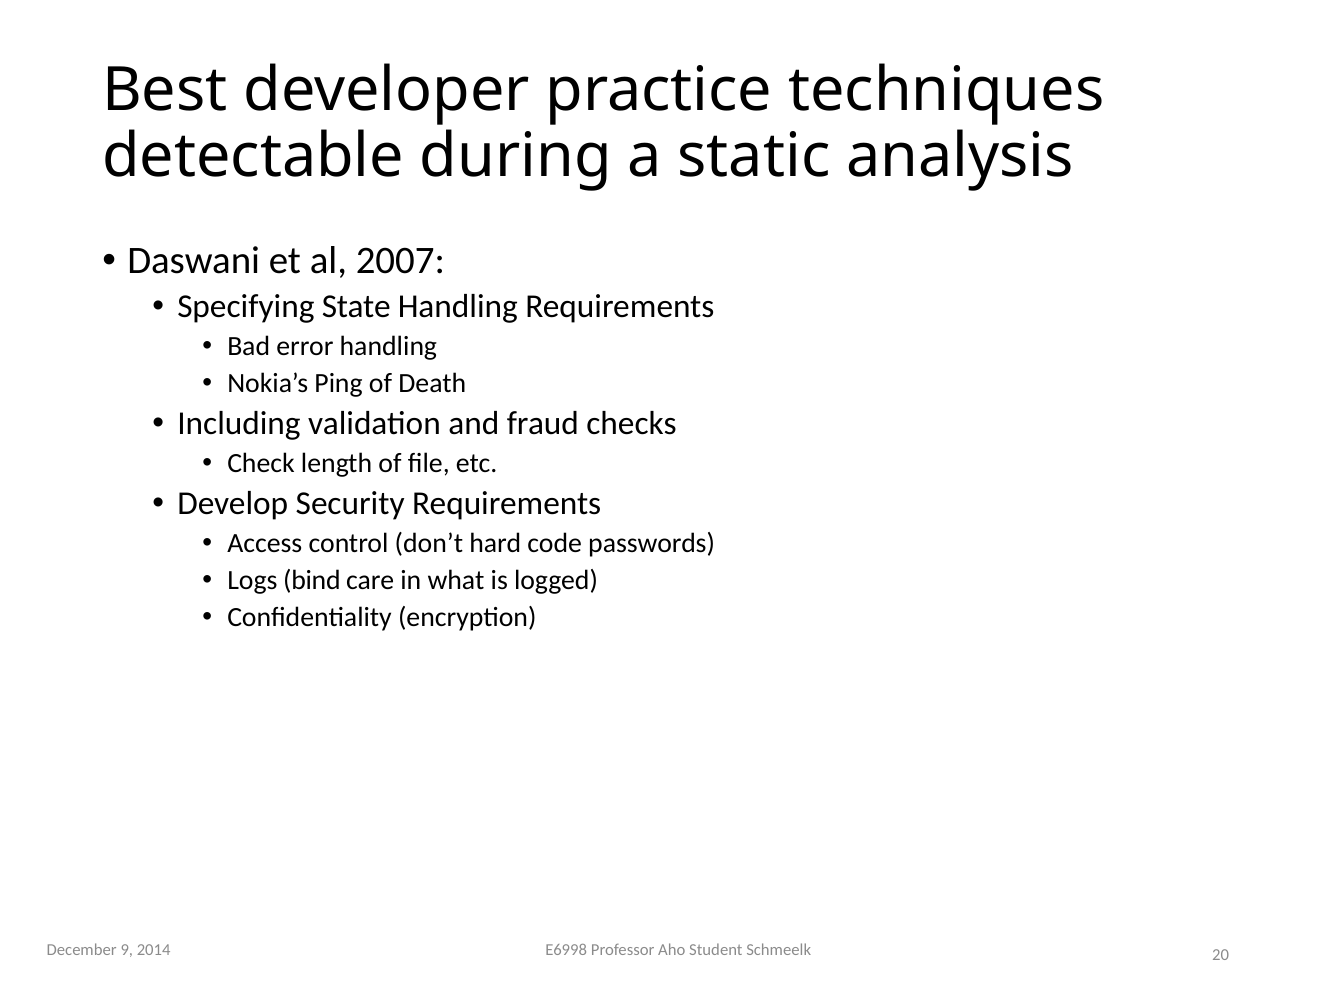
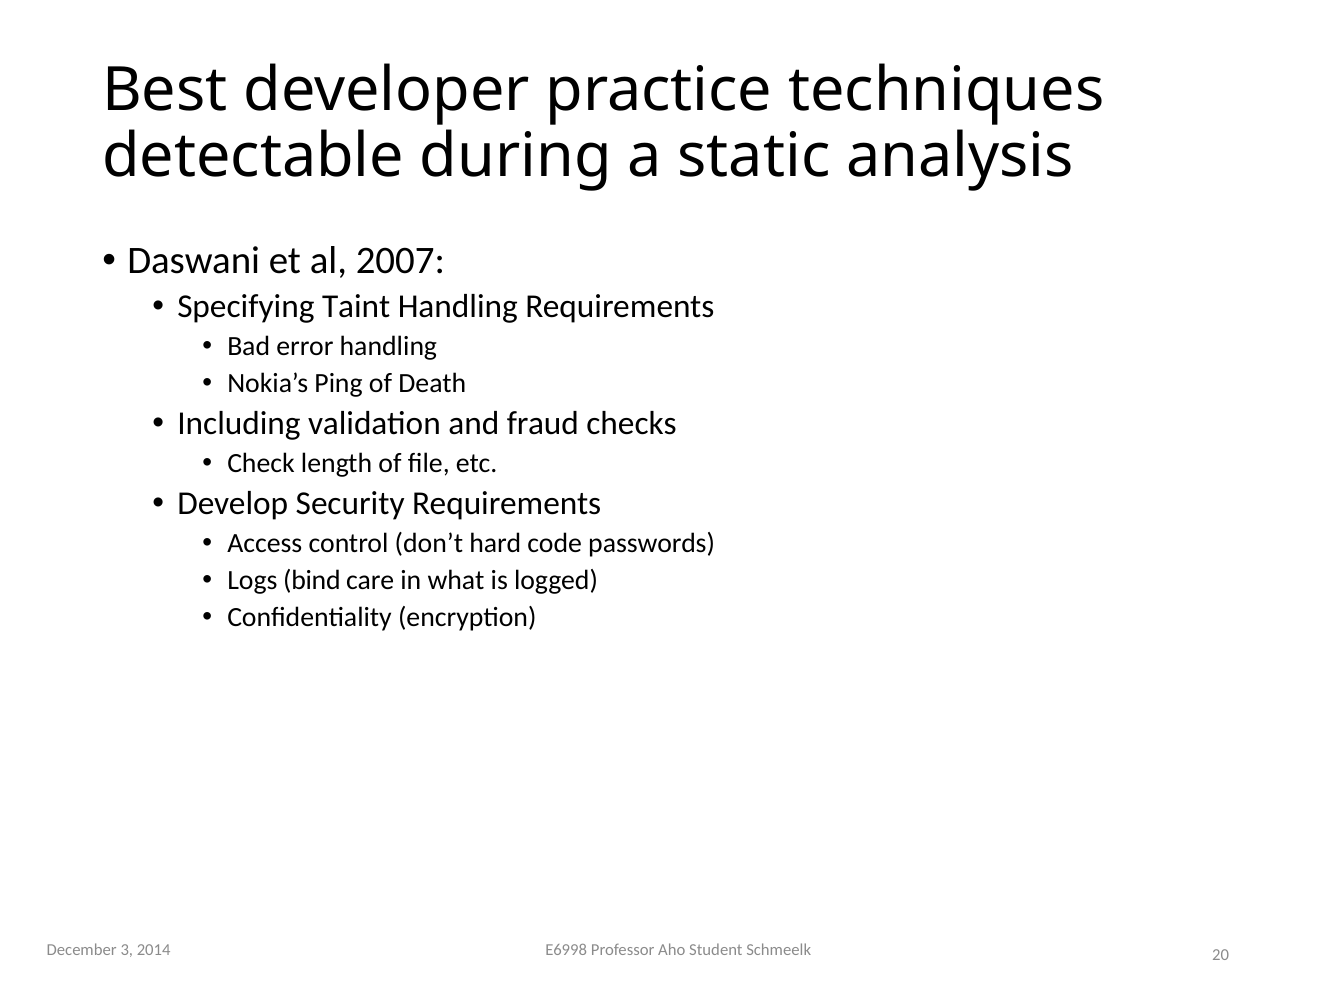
State: State -> Taint
9: 9 -> 3
